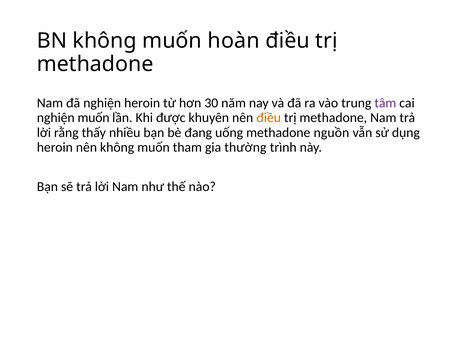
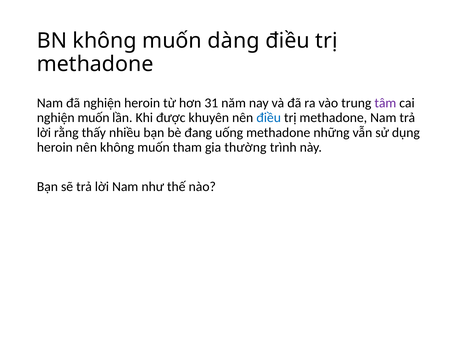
hoàn: hoàn -> dàng
30: 30 -> 31
điều at (269, 118) colour: orange -> blue
nguồn: nguồn -> những
